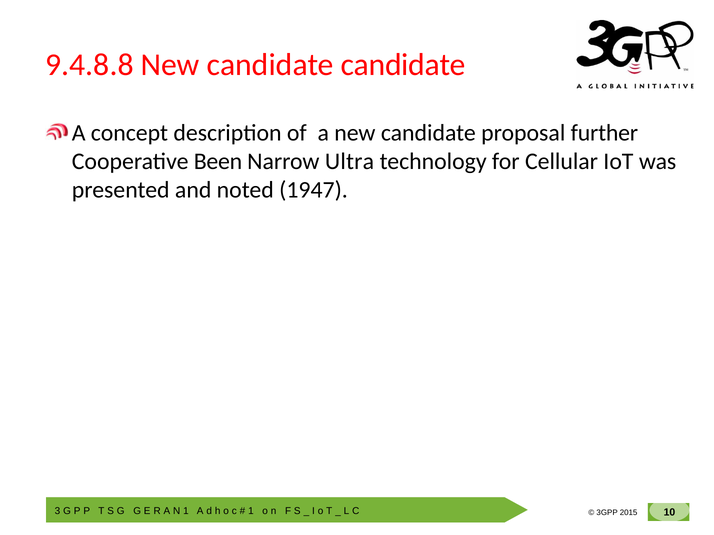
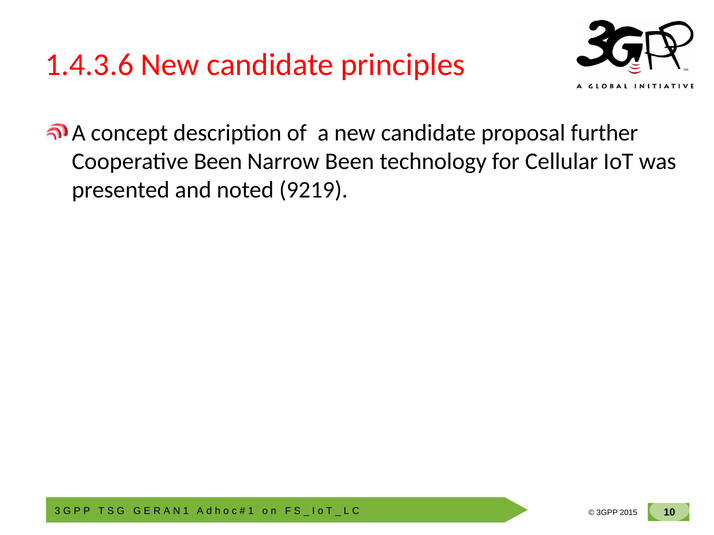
9.4.8.8: 9.4.8.8 -> 1.4.3.6
candidate candidate: candidate -> principles
Narrow Ultra: Ultra -> Been
1947: 1947 -> 9219
